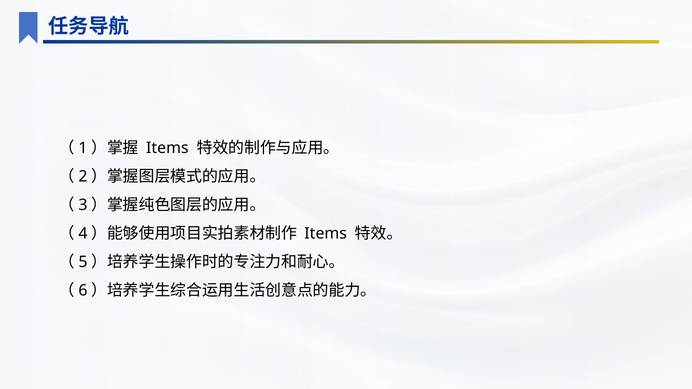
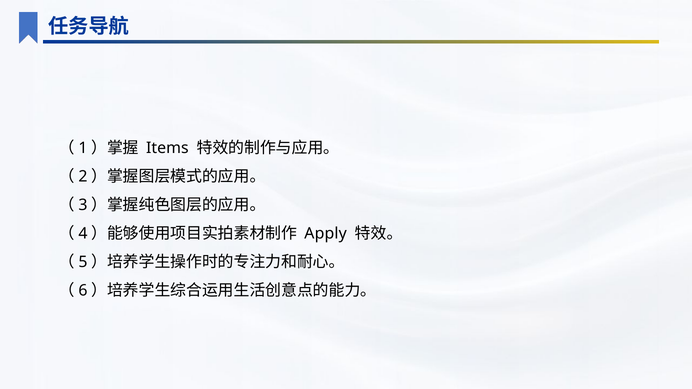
Items at (326, 234): Items -> Apply
